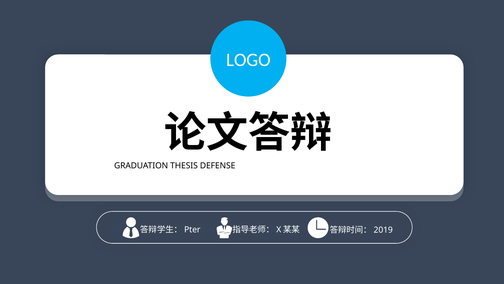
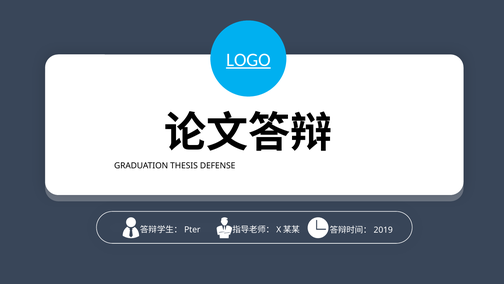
LOGO underline: none -> present
